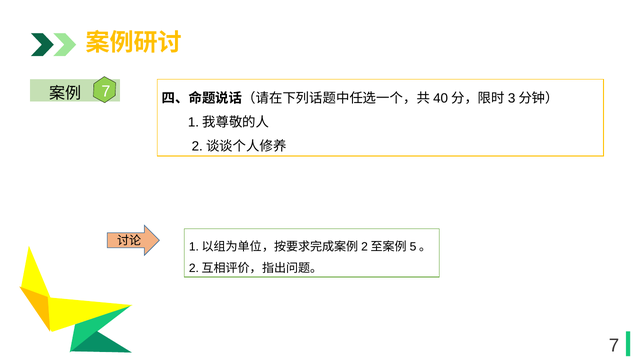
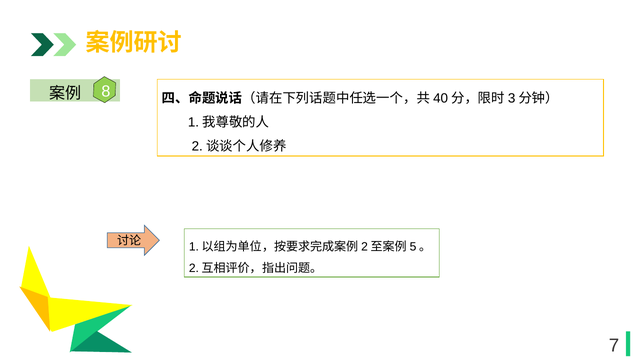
7 at (106, 91): 7 -> 8
